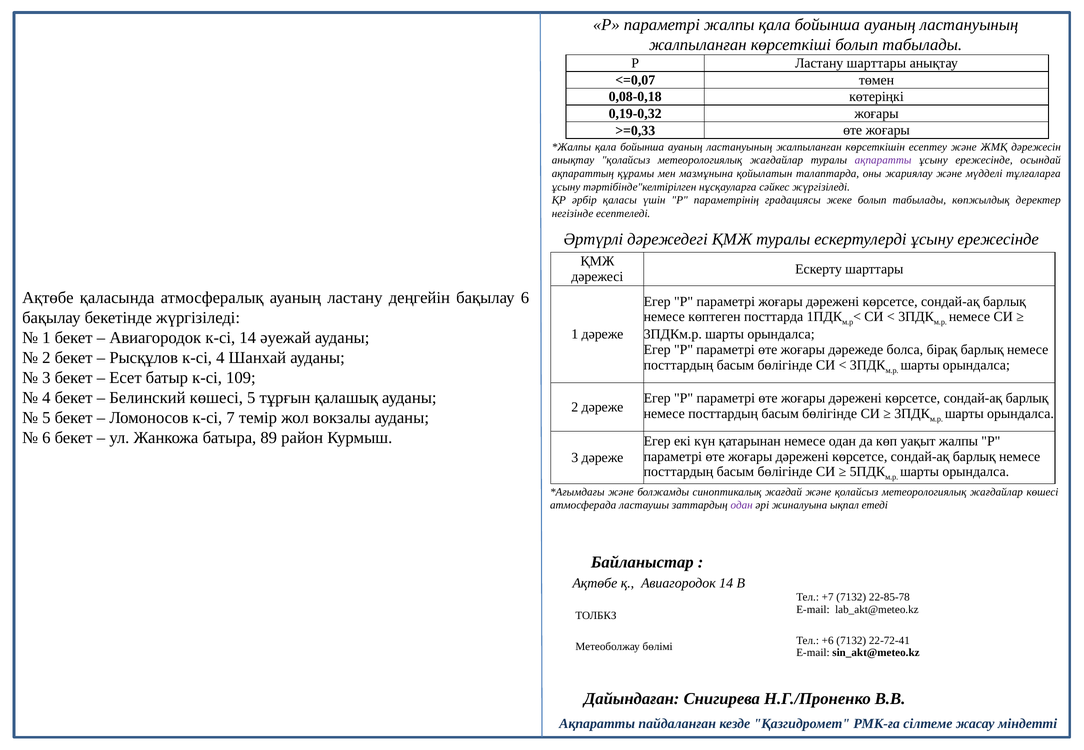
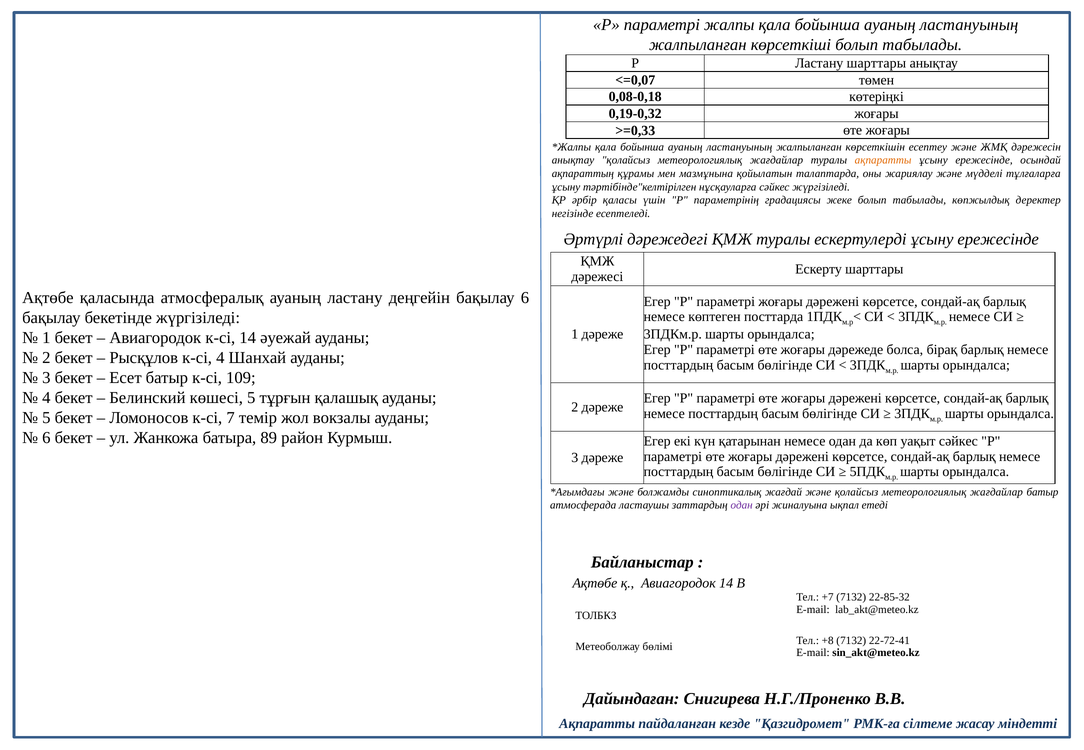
ақпаратты at (883, 160) colour: purple -> orange
уақыт жалпы: жалпы -> сәйкес
жағдайлар көшесі: көшесі -> батыр
22-85-78: 22-85-78 -> 22-85-32
+6: +6 -> +8
